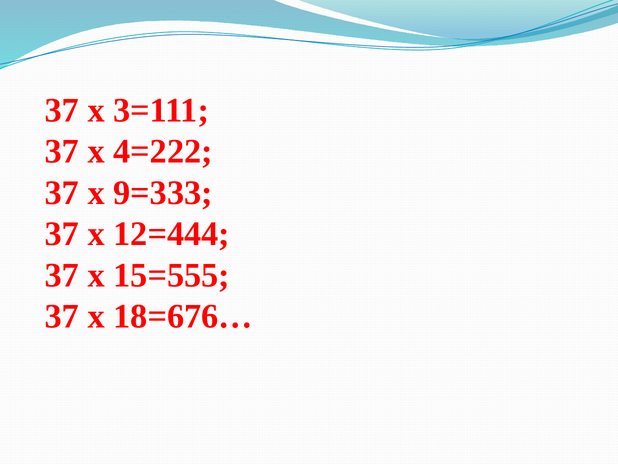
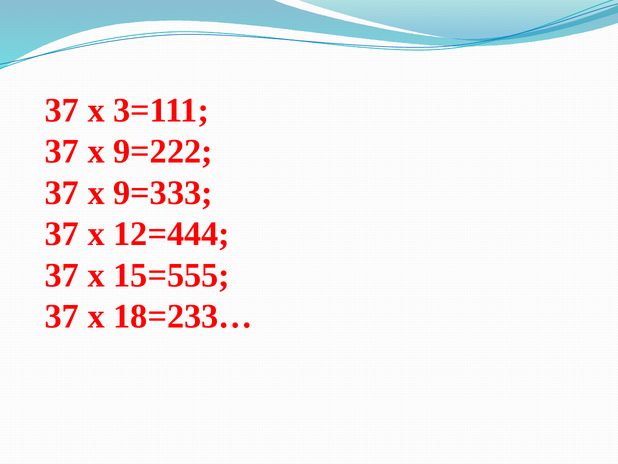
4=222: 4=222 -> 9=222
18=676…: 18=676… -> 18=233…
